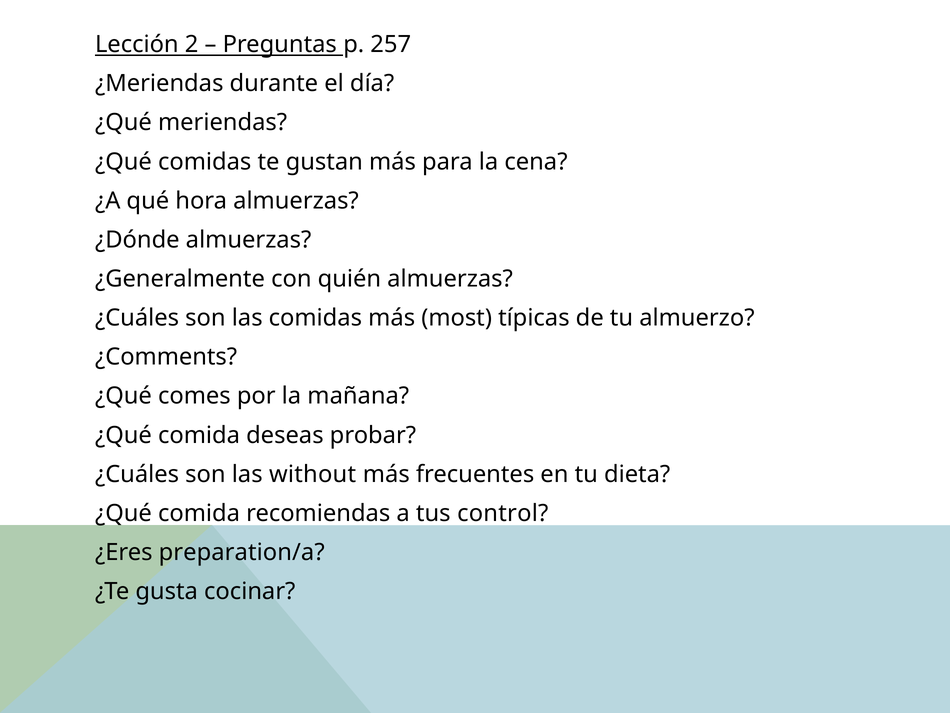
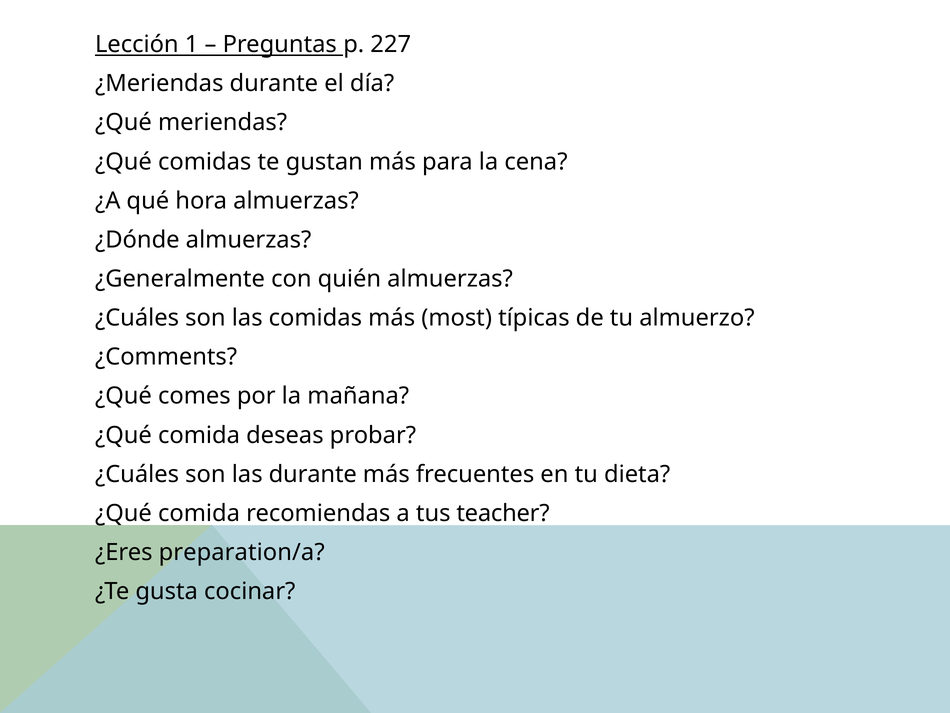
2: 2 -> 1
257: 257 -> 227
las without: without -> durante
control: control -> teacher
